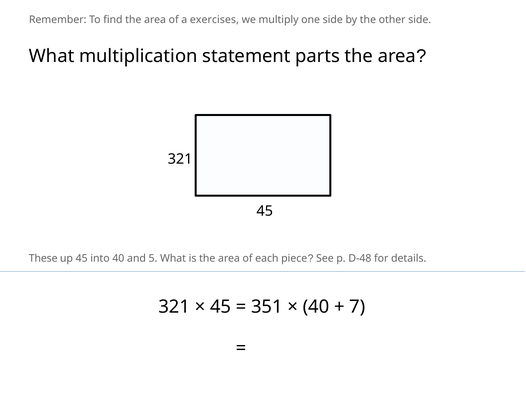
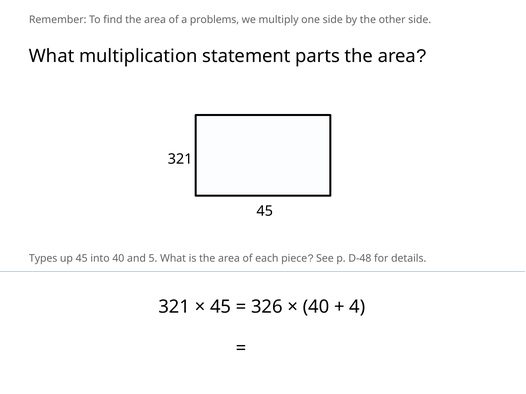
exercises: exercises -> problems
These: These -> Types
351: 351 -> 326
7: 7 -> 4
